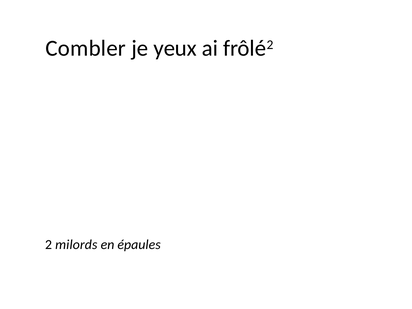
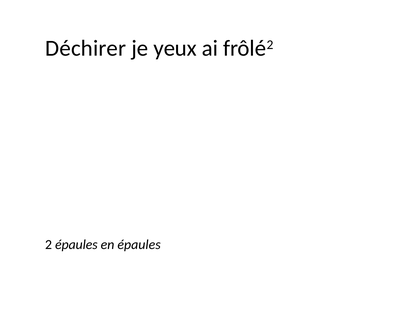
Combler: Combler -> Déchirer
2 milords: milords -> épaules
